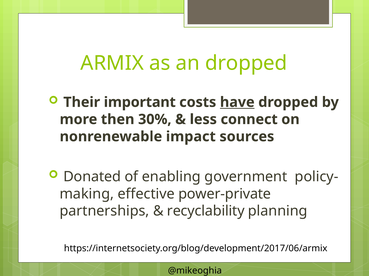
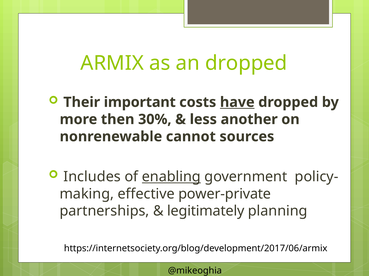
connect: connect -> another
impact: impact -> cannot
Donated: Donated -> Includes
enabling underline: none -> present
recyclability: recyclability -> legitimately
